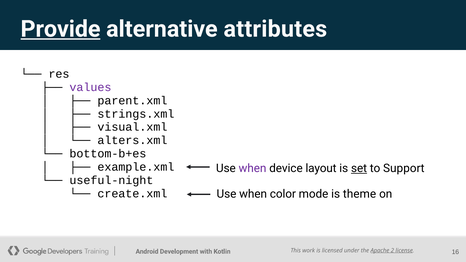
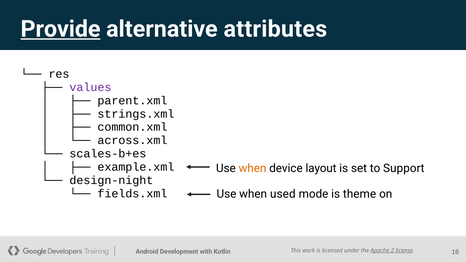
visual.xml: visual.xml -> common.xml
alters.xml: alters.xml -> across.xml
bottom-b+es: bottom-b+es -> scales-b+es
when at (253, 168) colour: purple -> orange
set underline: present -> none
useful-night: useful-night -> design-night
color: color -> used
create.xml: create.xml -> fields.xml
